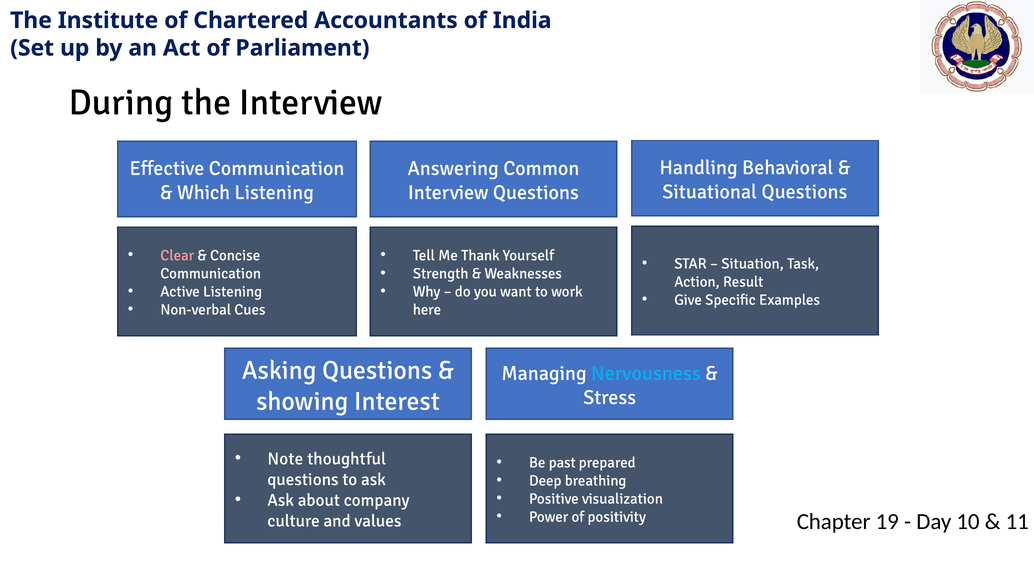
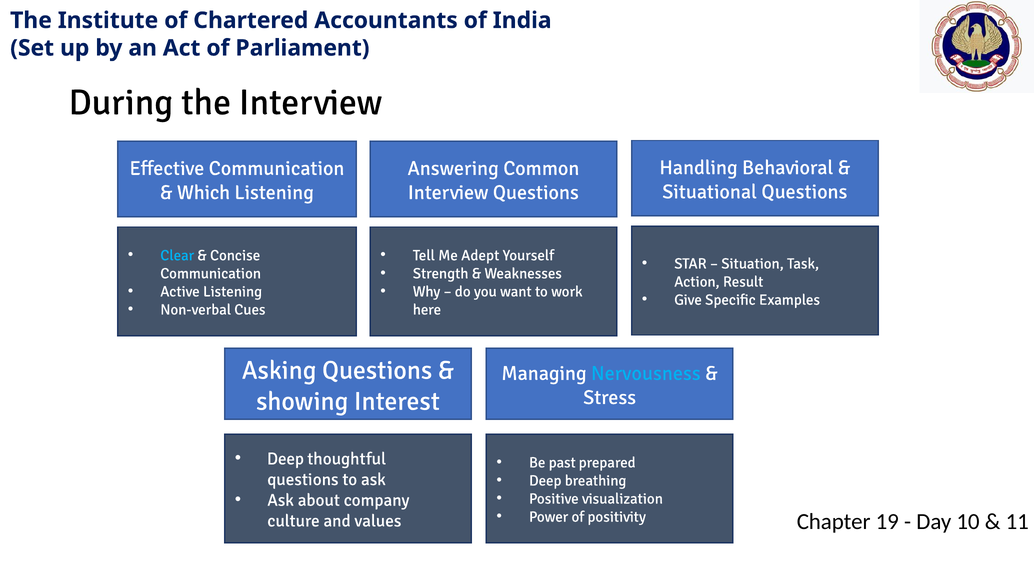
Clear colour: pink -> light blue
Thank: Thank -> Adept
Note at (285, 458): Note -> Deep
